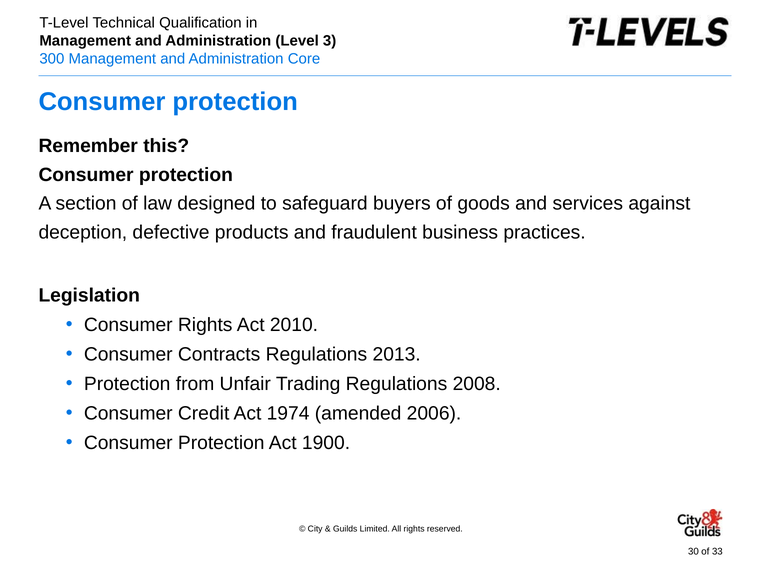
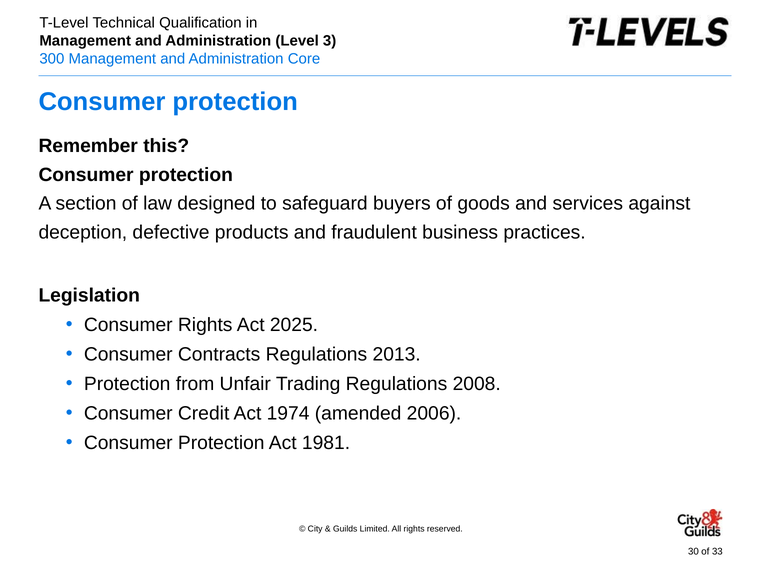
2010: 2010 -> 2025
1900: 1900 -> 1981
